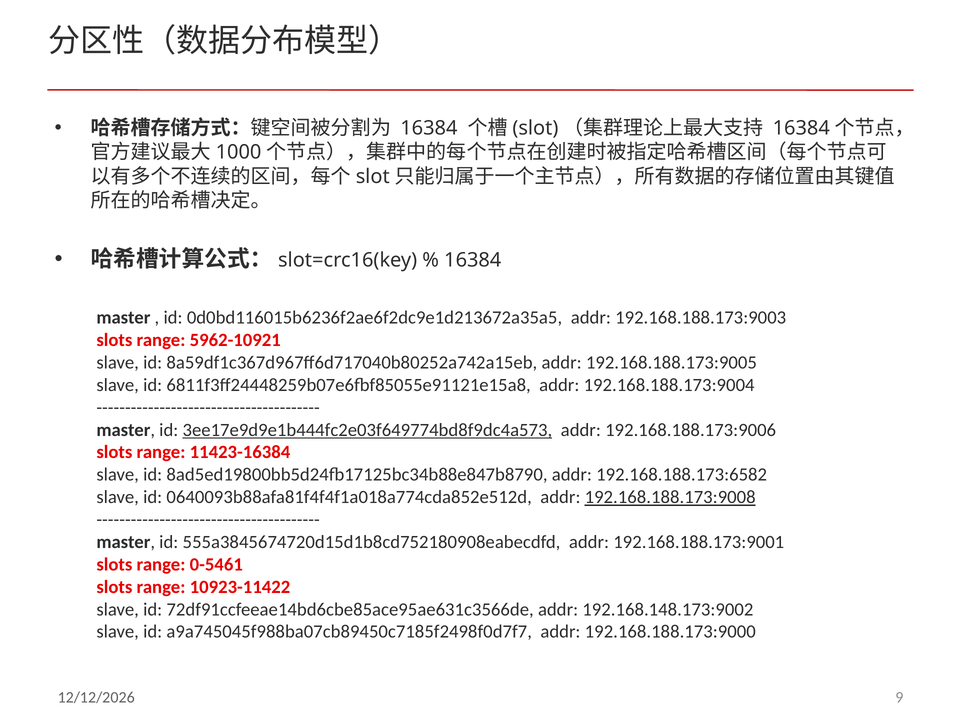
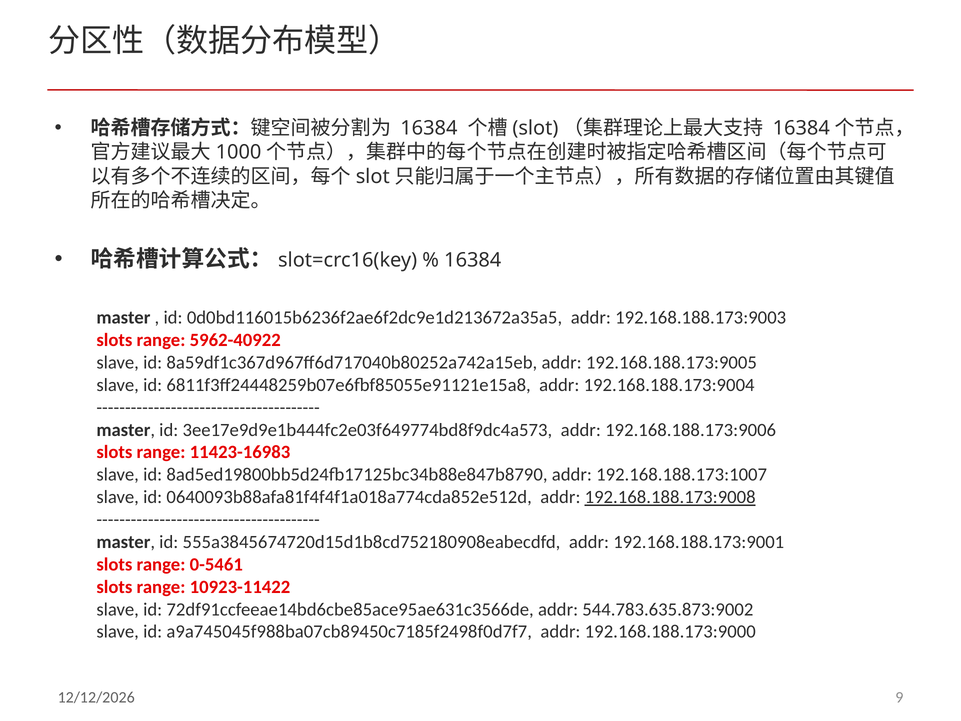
5962-10921: 5962-10921 -> 5962-40922
3ee17e9d9e1b444fc2e03f649774bd8f9dc4a573 underline: present -> none
11423-16384: 11423-16384 -> 11423-16983
192.168.188.173:6582: 192.168.188.173:6582 -> 192.168.188.173:1007
192.168.148.173:9002: 192.168.148.173:9002 -> 544.783.635.873:9002
